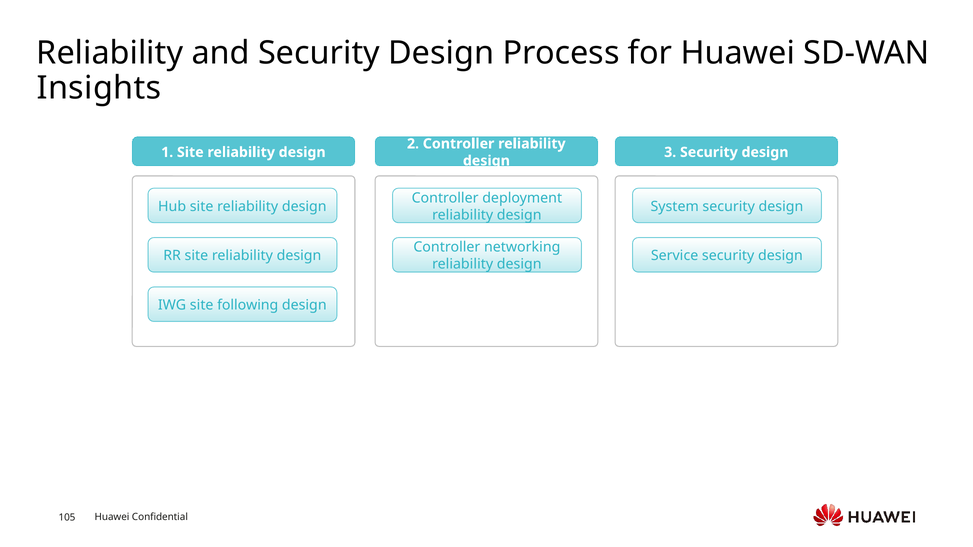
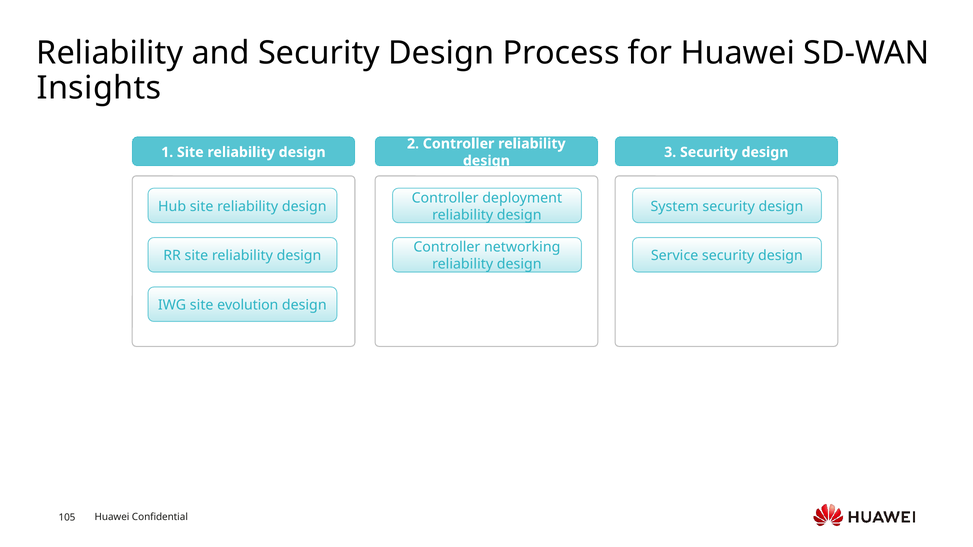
following: following -> evolution
